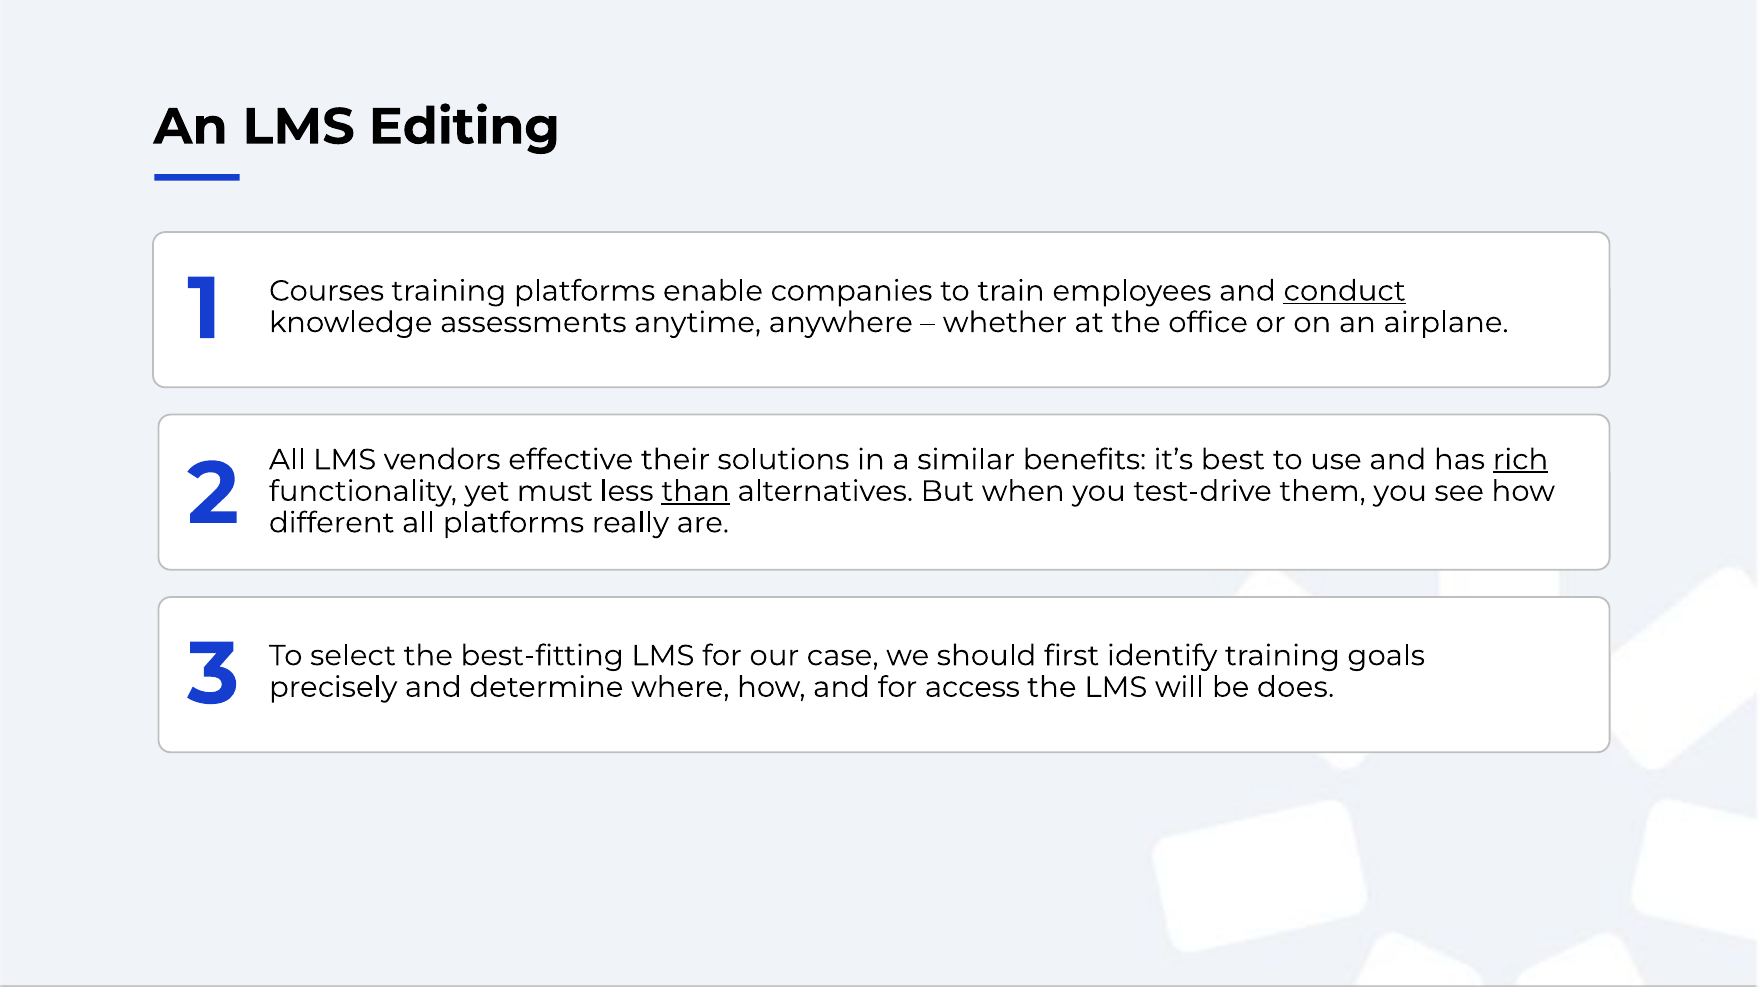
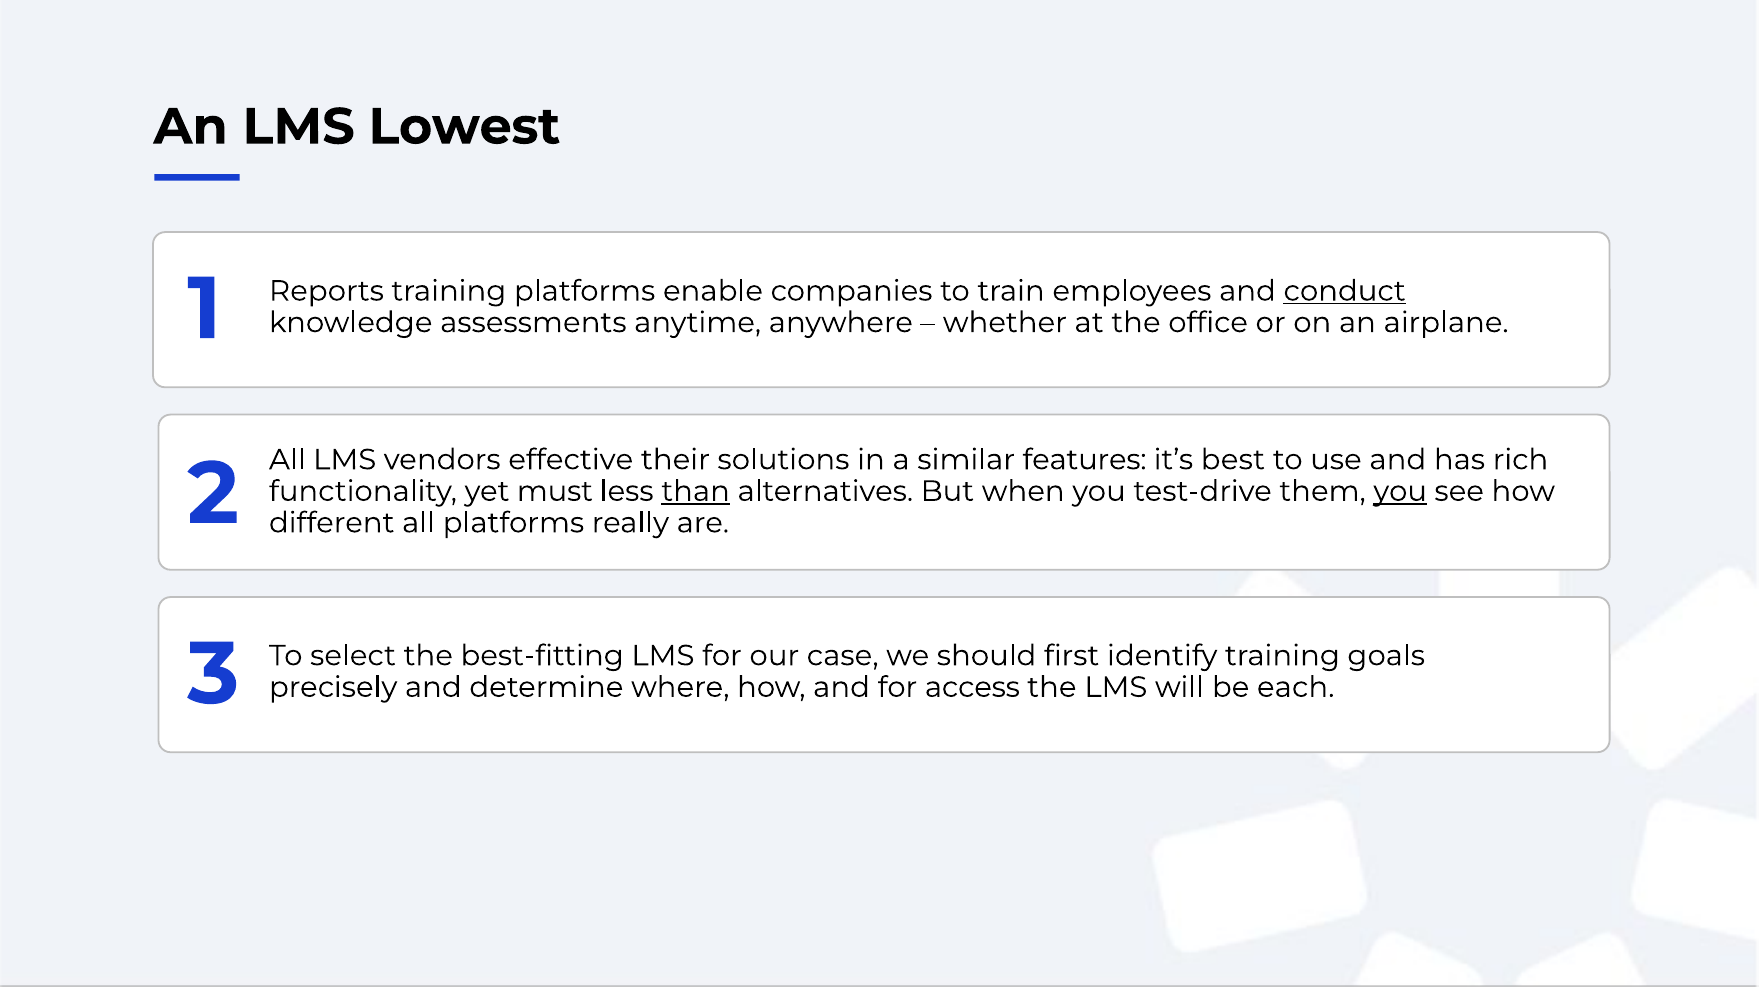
Editing: Editing -> Lowest
Courses: Courses -> Reports
benefits: benefits -> features
rich underline: present -> none
you at (1400, 491) underline: none -> present
does: does -> each
